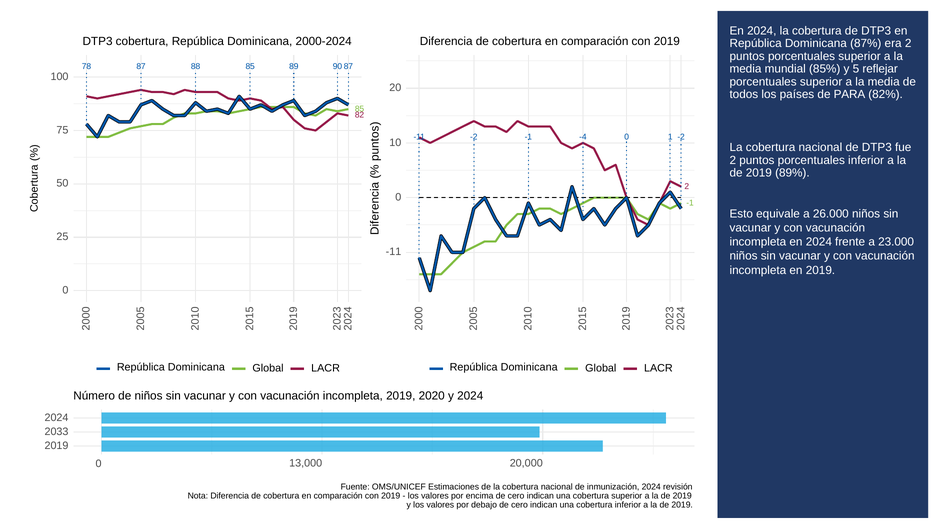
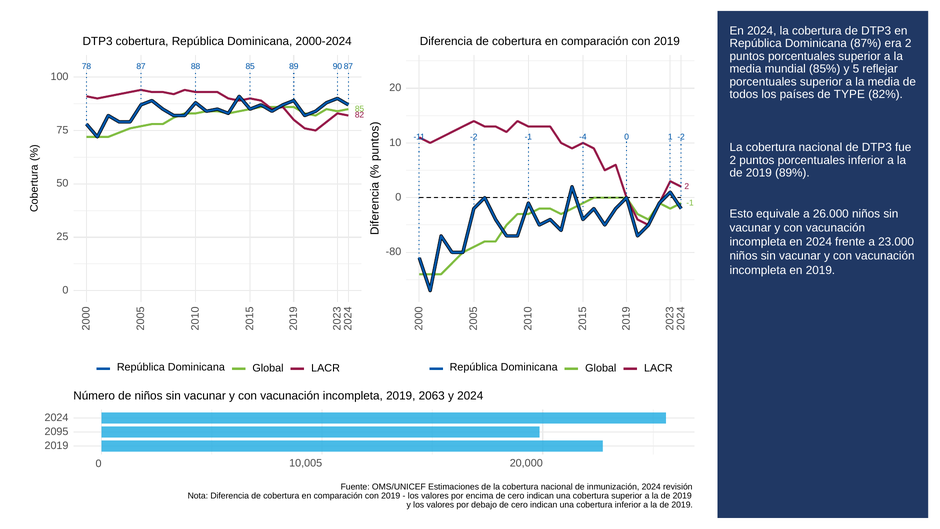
PARA: PARA -> TYPE
-11 at (394, 252): -11 -> -80
2020: 2020 -> 2063
2033: 2033 -> 2095
13,000: 13,000 -> 10,005
